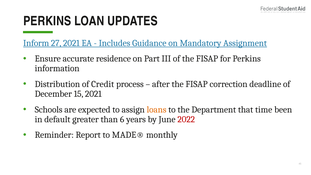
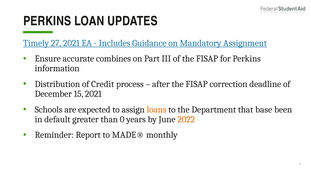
Inform: Inform -> Timely
residence: residence -> combines
time: time -> base
6: 6 -> 0
2022 colour: red -> orange
